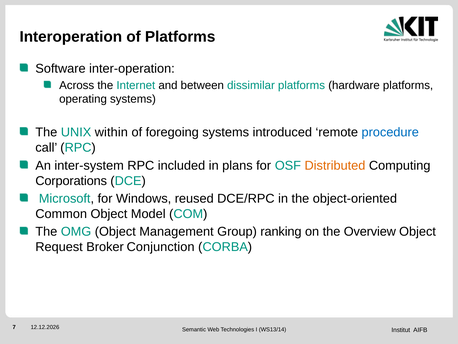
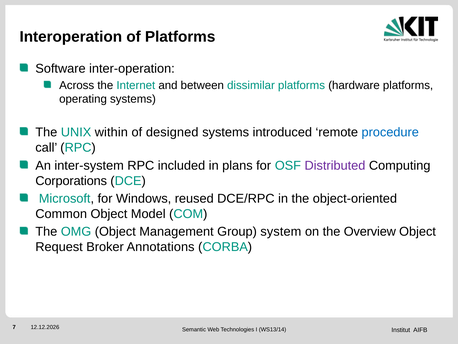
foregoing: foregoing -> designed
Distributed colour: orange -> purple
ranking: ranking -> system
Conjunction: Conjunction -> Annotations
